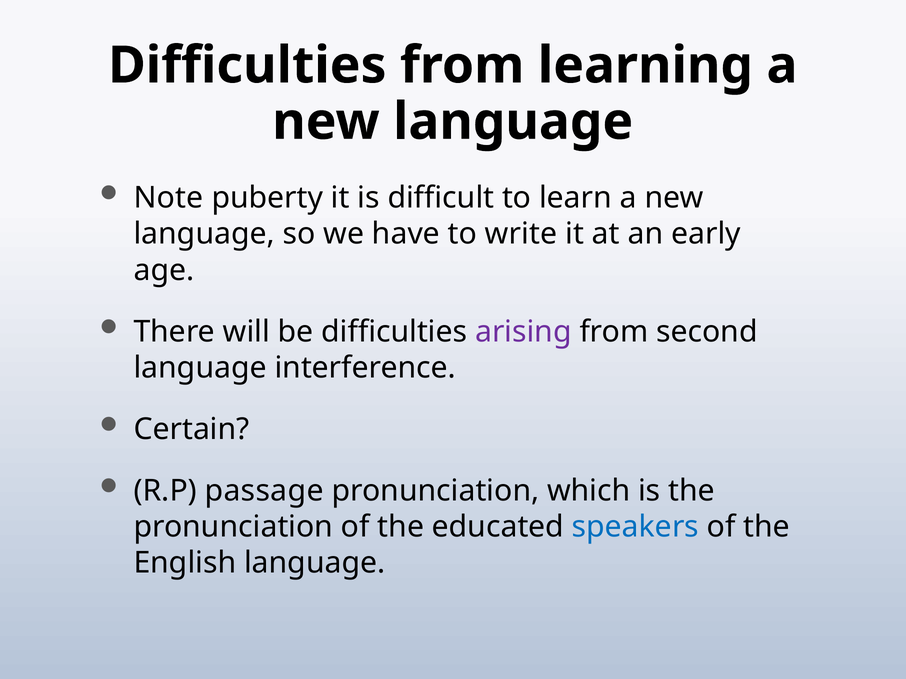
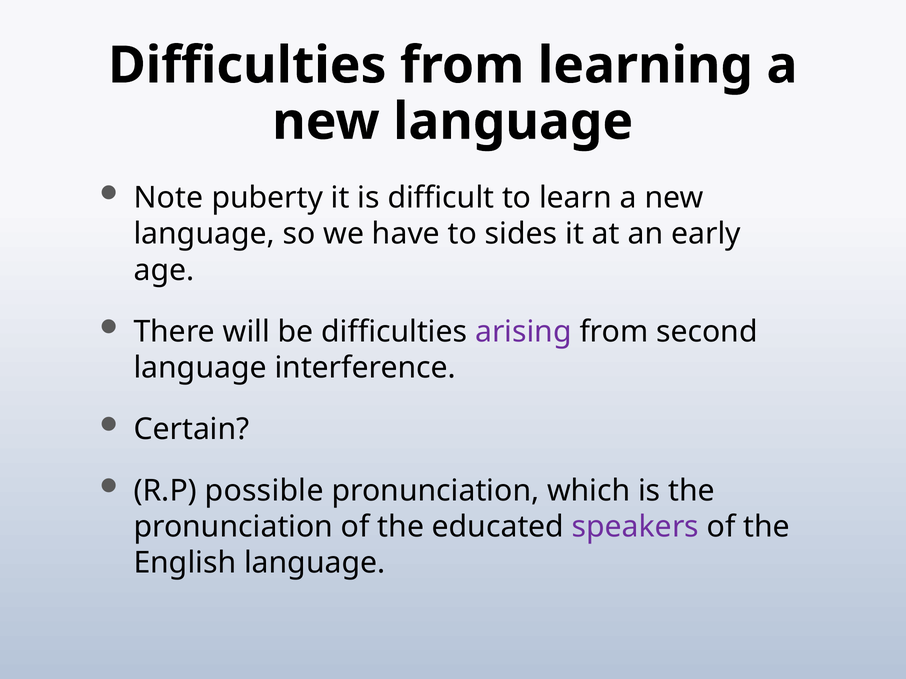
write: write -> sides
passage: passage -> possible
speakers colour: blue -> purple
